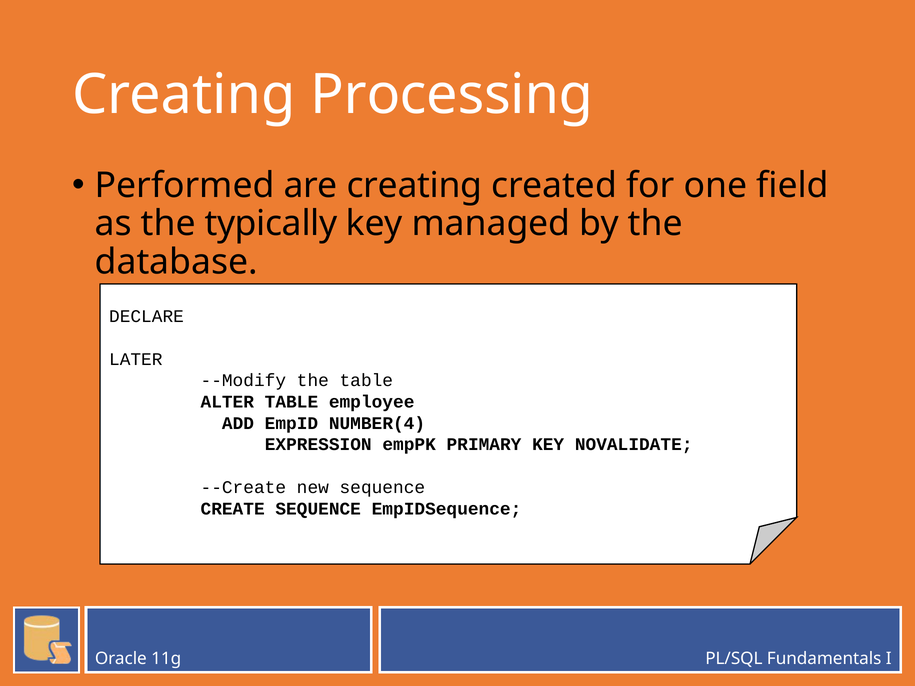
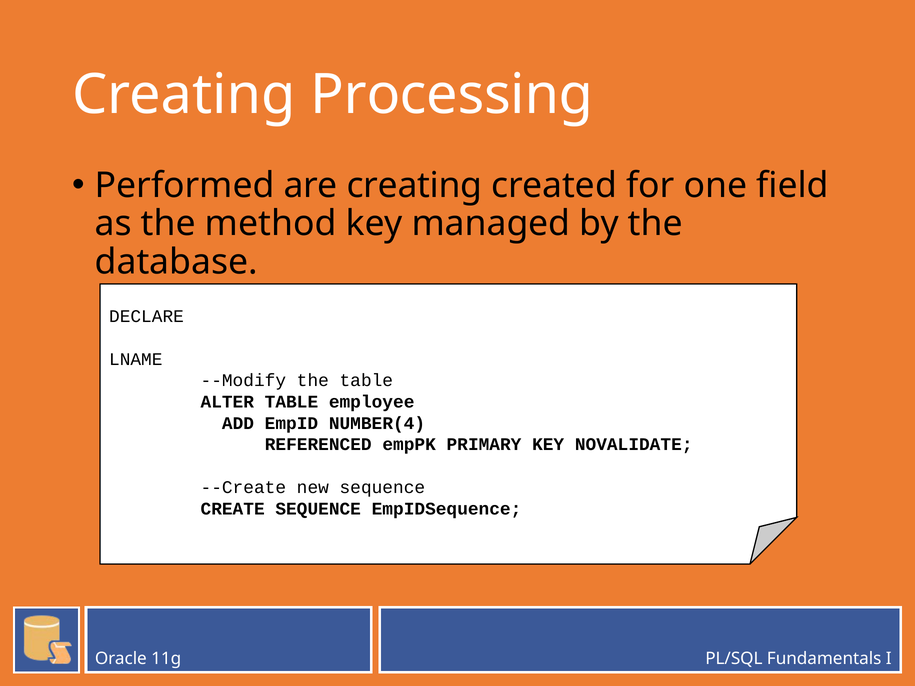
typically: typically -> method
LATER: LATER -> LNAME
EXPRESSION: EXPRESSION -> REFERENCED
